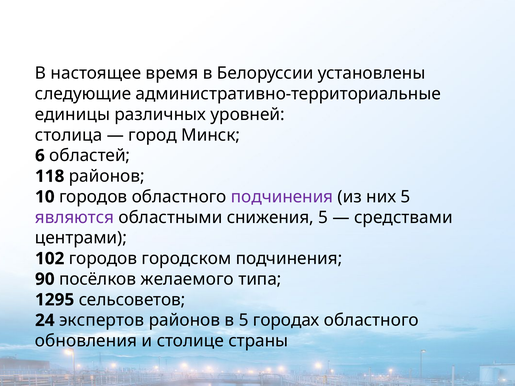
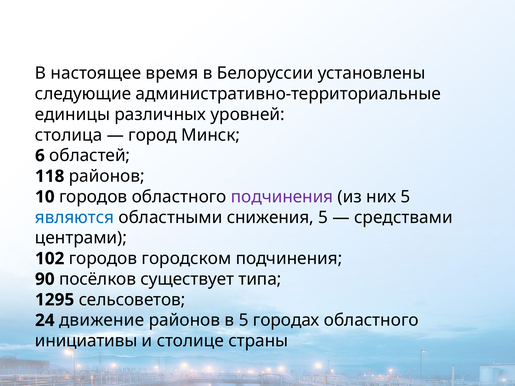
являются colour: purple -> blue
желаемого: желаемого -> существует
экспертов: экспертов -> движение
обновления: обновления -> инициативы
